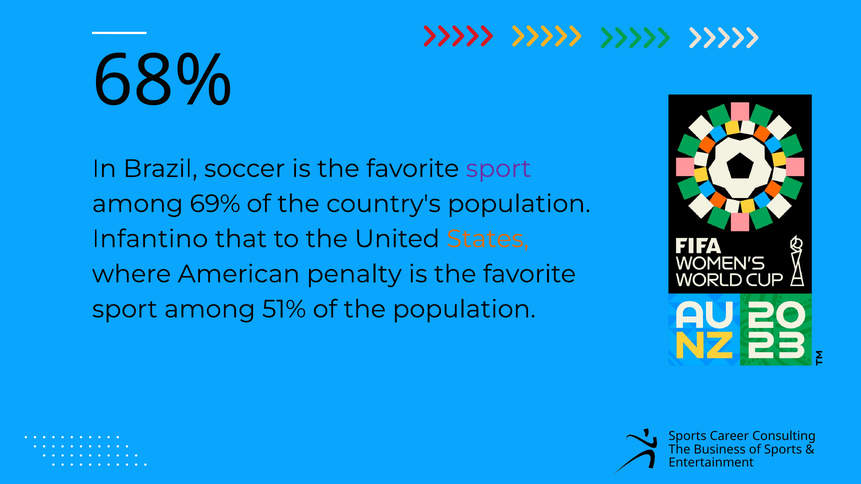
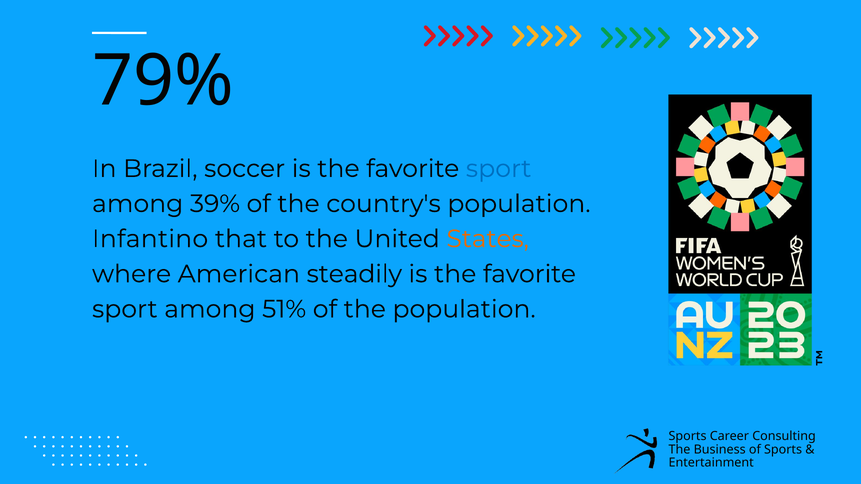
68%: 68% -> 79%
sport at (499, 169) colour: purple -> blue
69%: 69% -> 39%
penalty: penalty -> steadily
